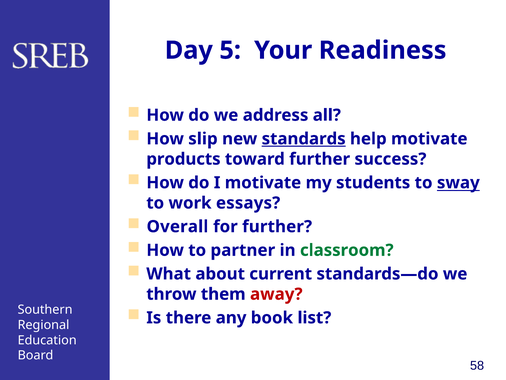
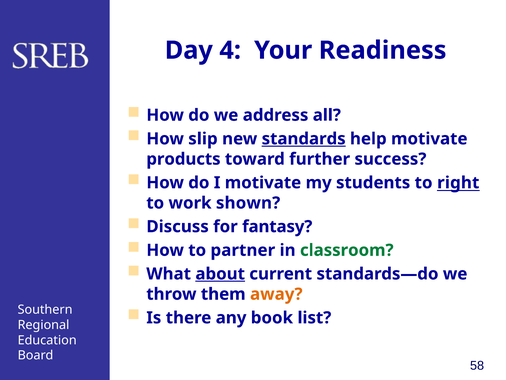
5: 5 -> 4
sway: sway -> right
essays: essays -> shown
Overall: Overall -> Discuss
for further: further -> fantasy
about underline: none -> present
away colour: red -> orange
